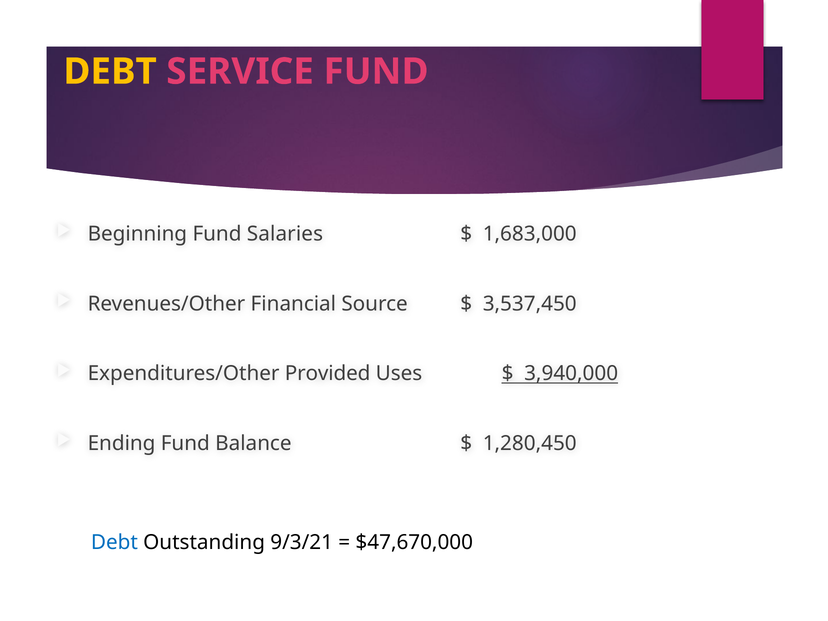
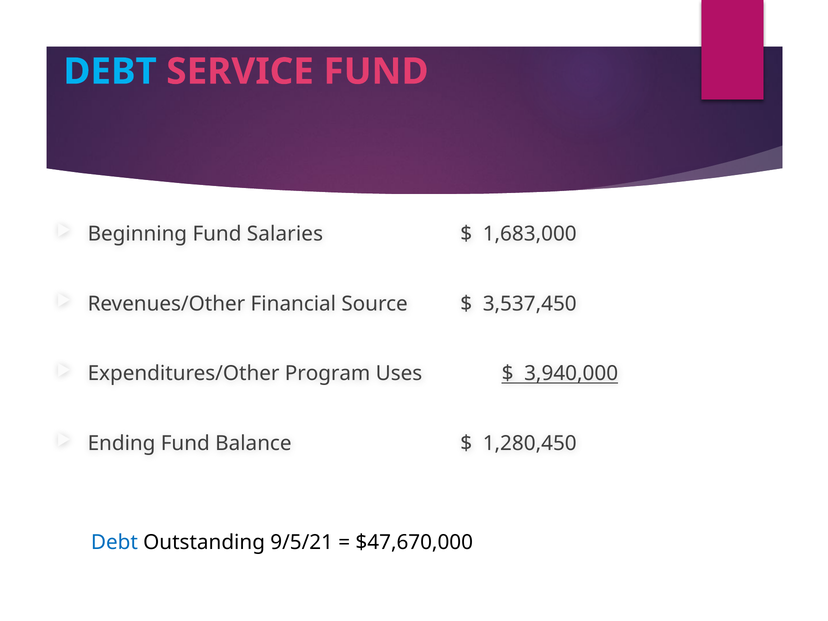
DEBT at (110, 72) colour: yellow -> light blue
Provided: Provided -> Program
9/3/21: 9/3/21 -> 9/5/21
